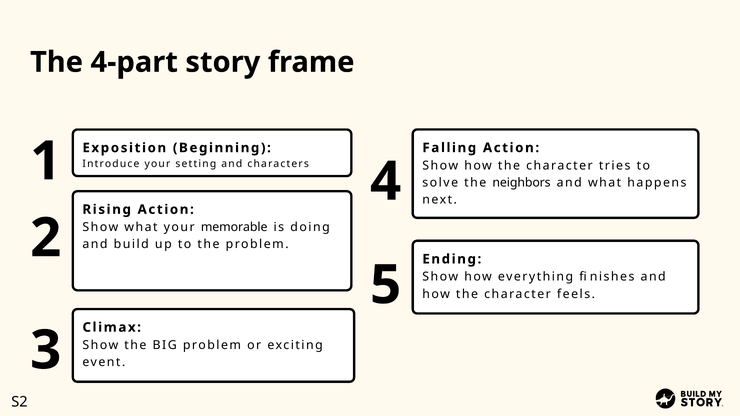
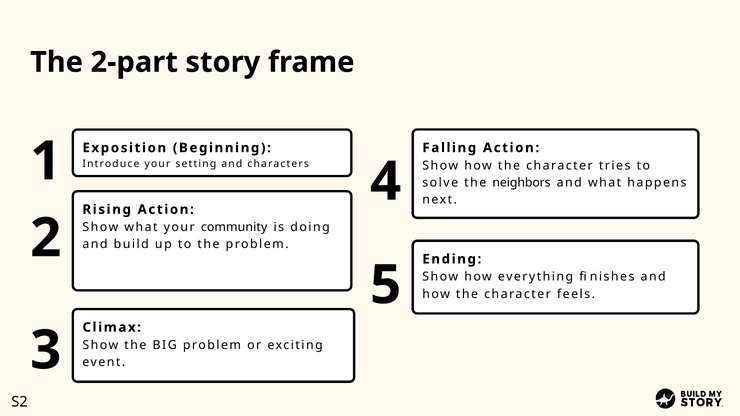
4-part: 4-part -> 2-part
memorable: memorable -> community
